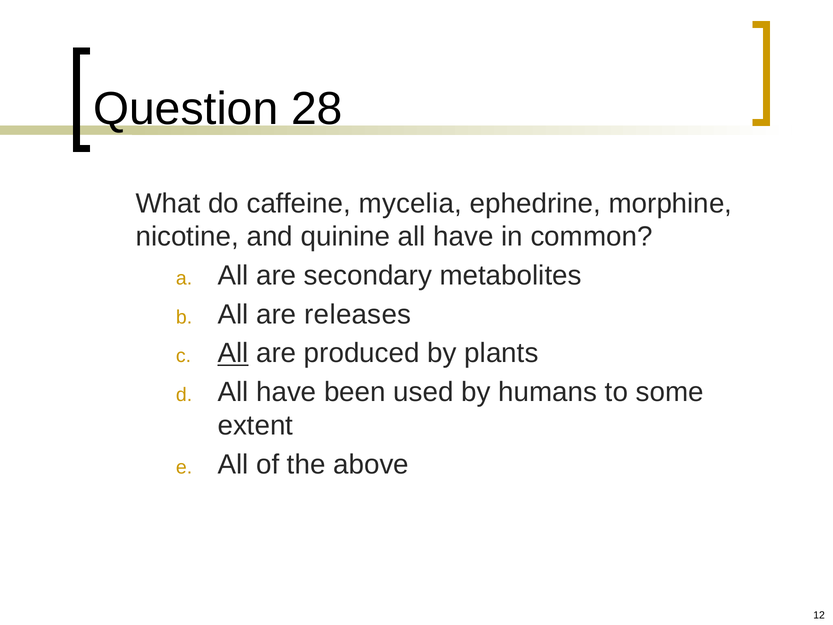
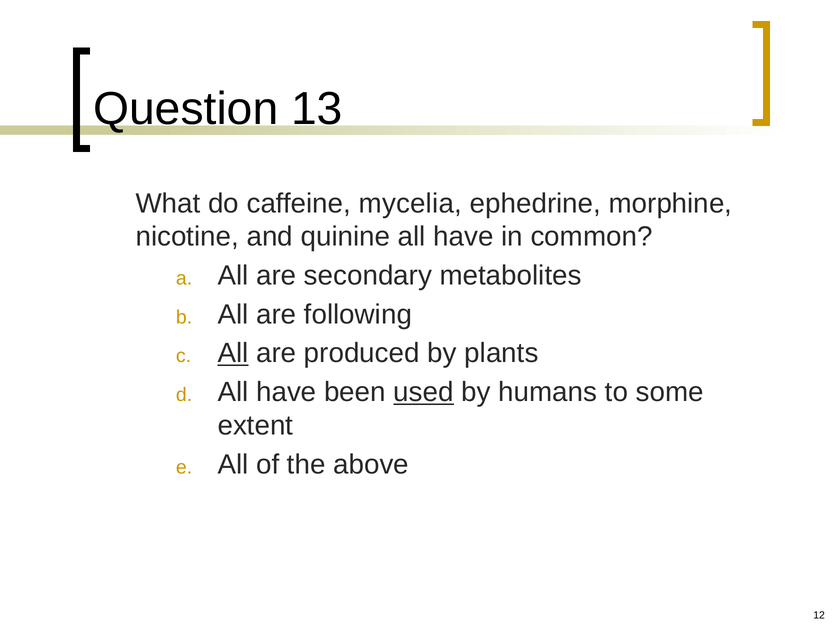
28: 28 -> 13
releases: releases -> following
used underline: none -> present
